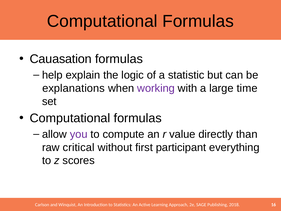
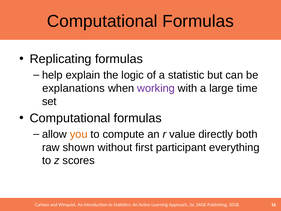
Cauasation: Cauasation -> Replicating
you colour: purple -> orange
than: than -> both
critical: critical -> shown
